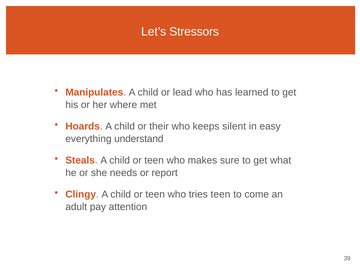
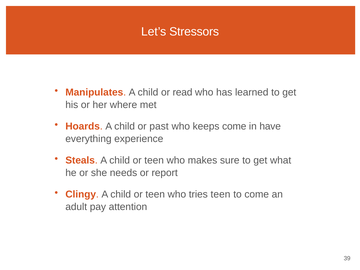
lead: lead -> read
their: their -> past
keeps silent: silent -> come
easy: easy -> have
understand: understand -> experience
